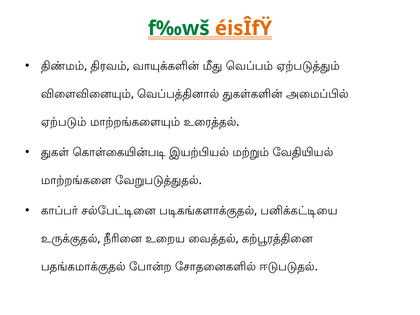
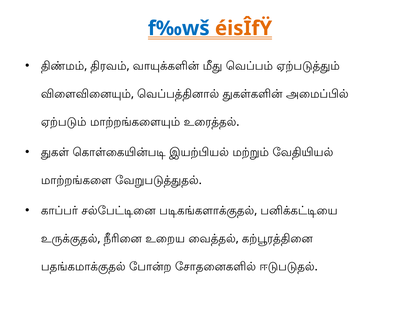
f‰wš colour: green -> blue
